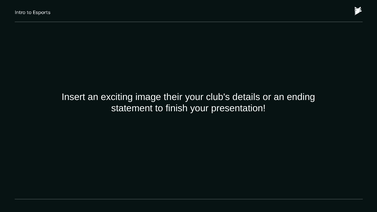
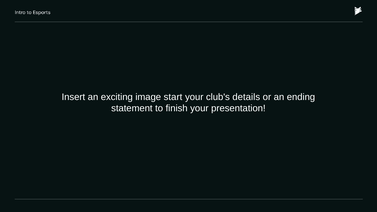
their: their -> start
